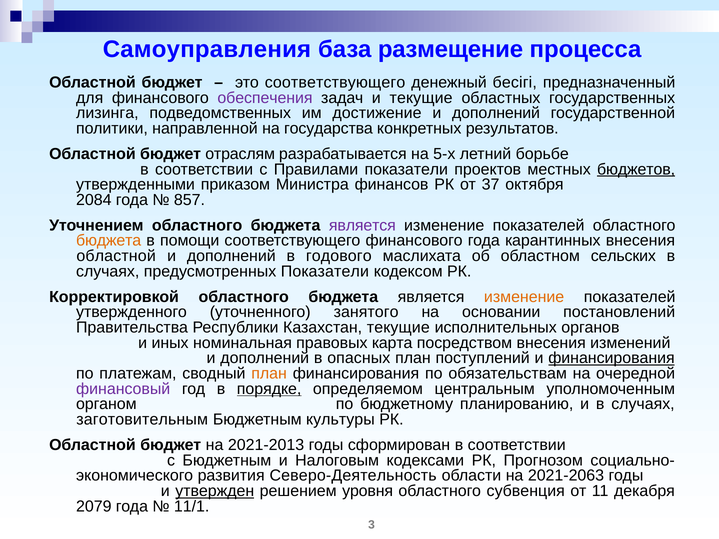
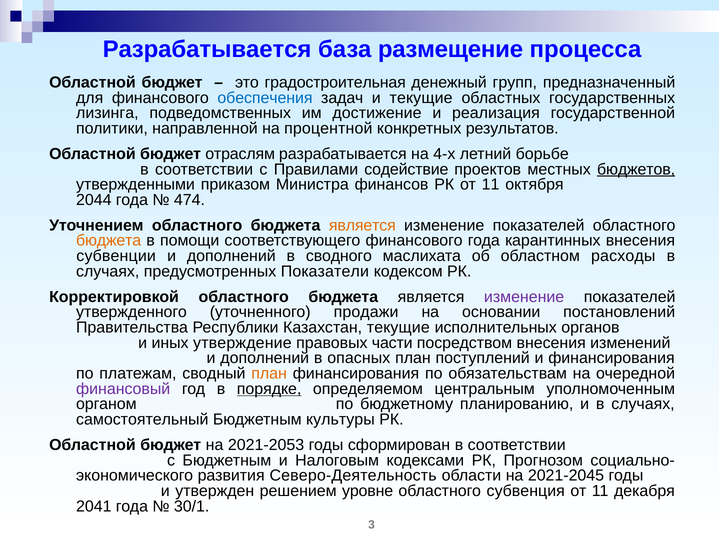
Самоуправления at (207, 50): Самоуправления -> Разрабатывается
это соответствующего: соответствующего -> градостроительная
бесігі: бесігі -> групп
обеспечения colour: purple -> blue
дополнений at (496, 113): дополнений -> реализация
государства: государства -> процентной
5-х: 5-х -> 4-х
Правилами показатели: показатели -> содействие
РК от 37: 37 -> 11
2084: 2084 -> 2044
857: 857 -> 474
является at (362, 225) colour: purple -> orange
областной at (116, 256): областной -> субвенции
годового: годового -> сводного
сельских: сельских -> расходы
изменение at (524, 297) colour: orange -> purple
занятого: занятого -> продажи
номинальная: номинальная -> утверждение
карта: карта -> части
финансирования at (612, 358) underline: present -> none
заготовительным: заготовительным -> самостоятельный
2021-2013: 2021-2013 -> 2021-2053
2021-2063: 2021-2063 -> 2021-2045
утвержден underline: present -> none
уровня: уровня -> уровне
2079: 2079 -> 2041
11/1: 11/1 -> 30/1
